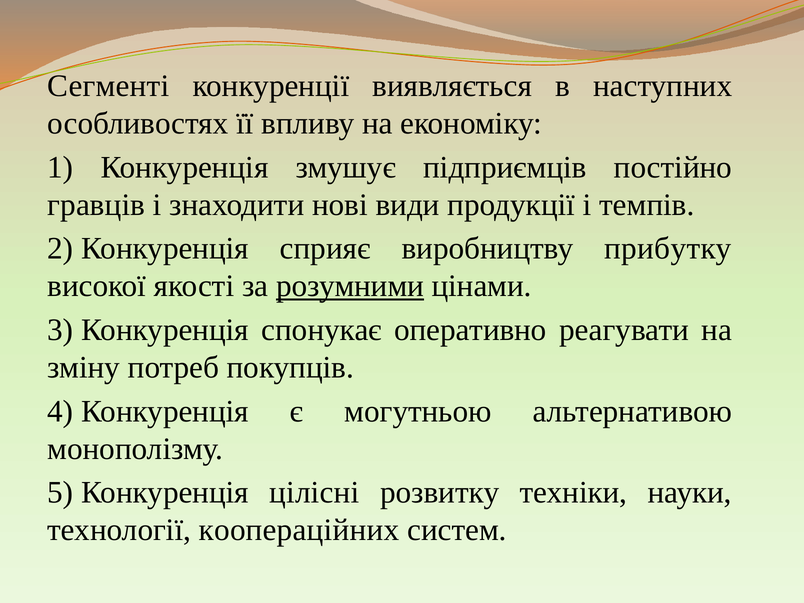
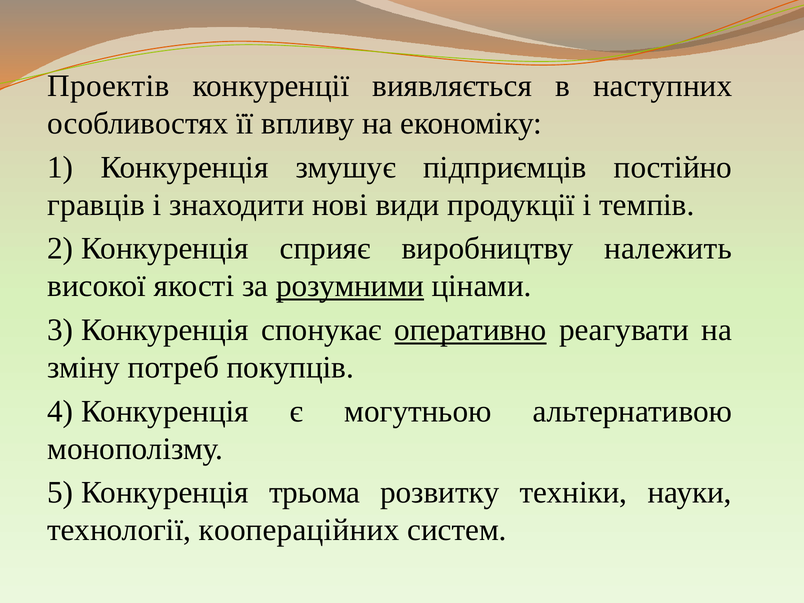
Сегменті: Сегменті -> Проектів
прибутку: прибутку -> належить
оперативно underline: none -> present
цілісні: цілісні -> трьома
